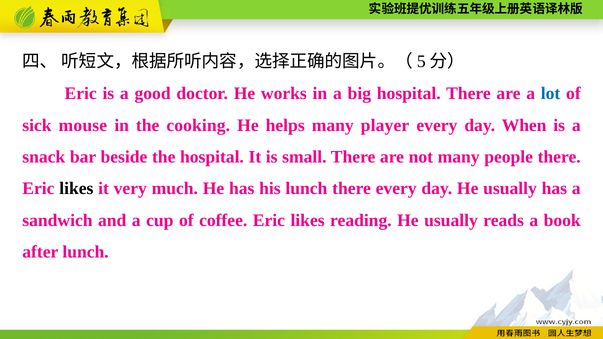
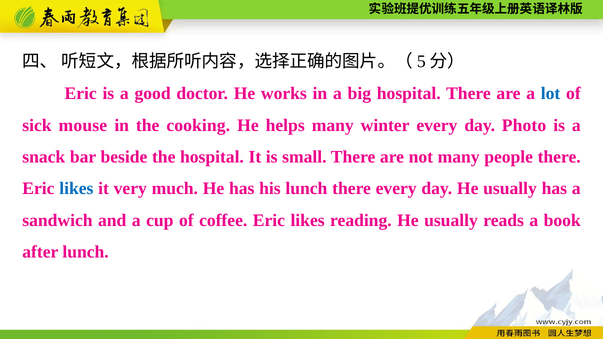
player: player -> winter
When: When -> Photo
likes at (76, 189) colour: black -> blue
